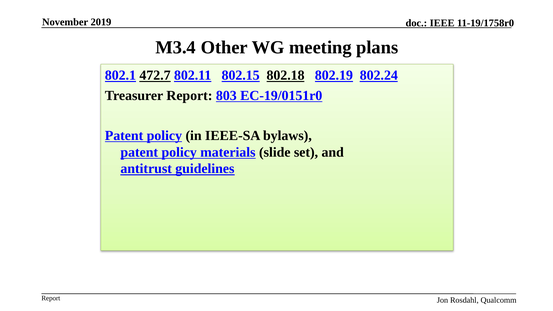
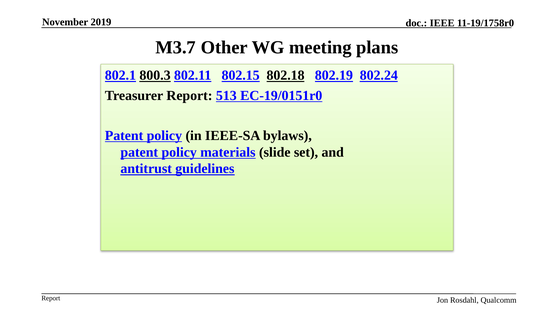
M3.4: M3.4 -> M3.7
472.7: 472.7 -> 800.3
803: 803 -> 513
